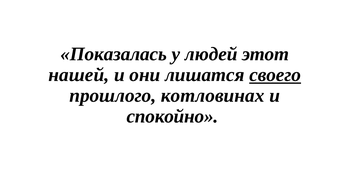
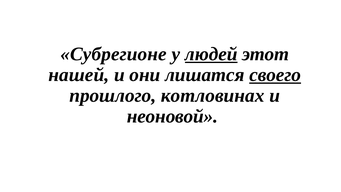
Показалась: Показалась -> Субрегионе
людей underline: none -> present
спокойно: спокойно -> неоновой
